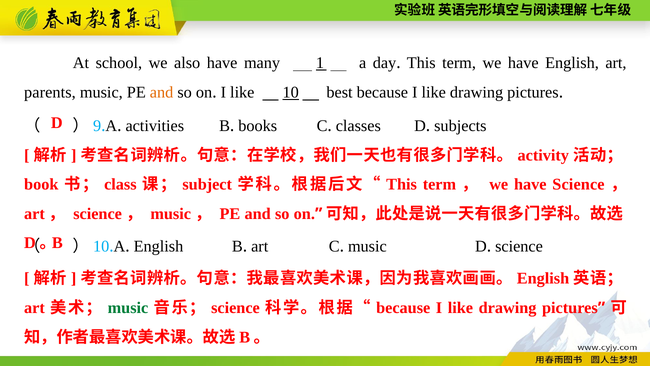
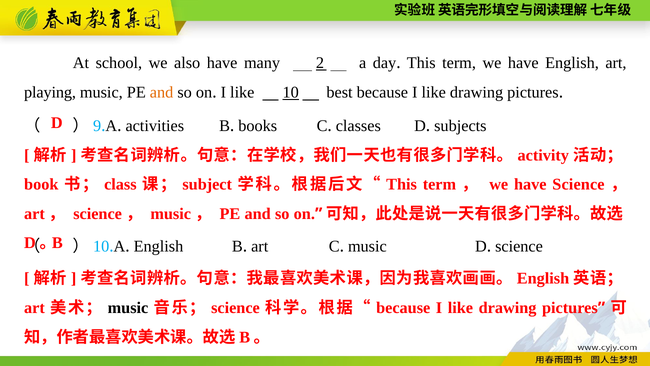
1: 1 -> 2
parents: parents -> playing
music at (128, 308) colour: green -> black
